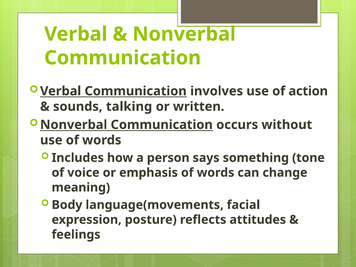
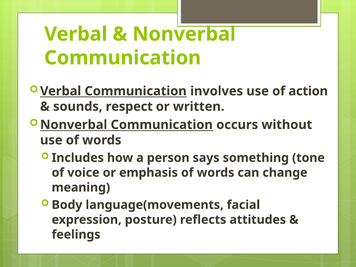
talking: talking -> respect
